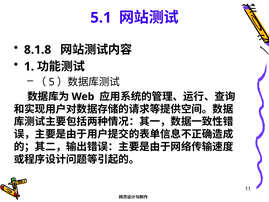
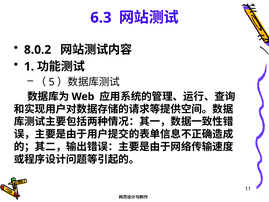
5.1: 5.1 -> 6.3
8.1.8: 8.1.8 -> 8.0.2
